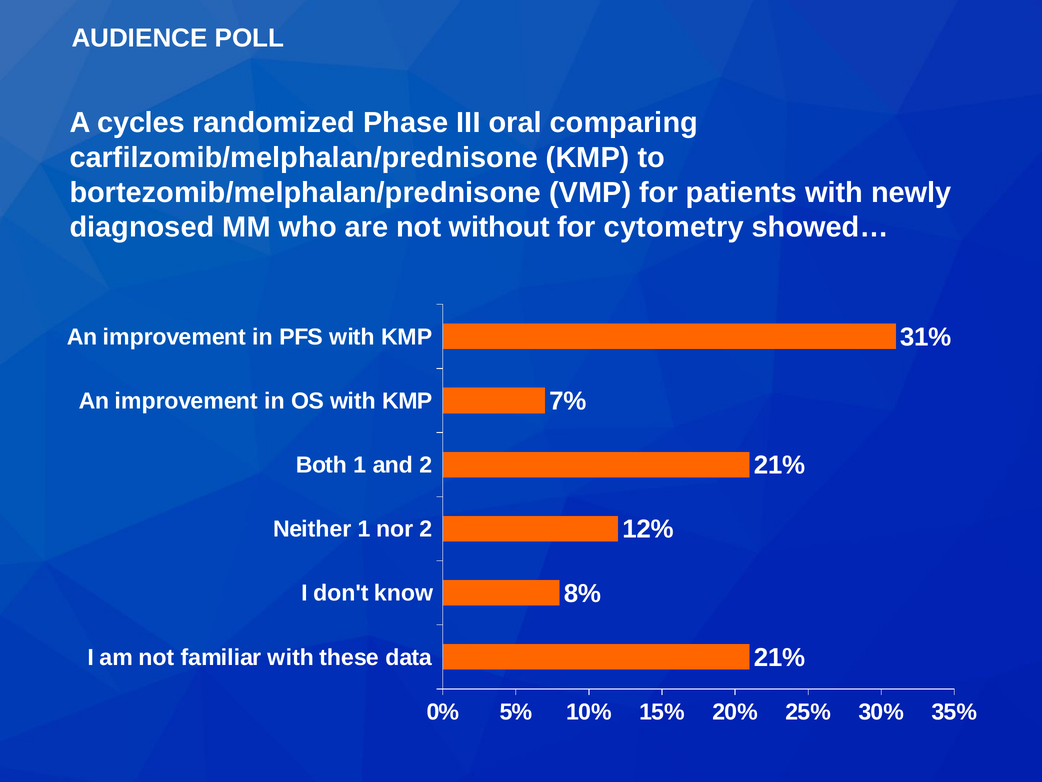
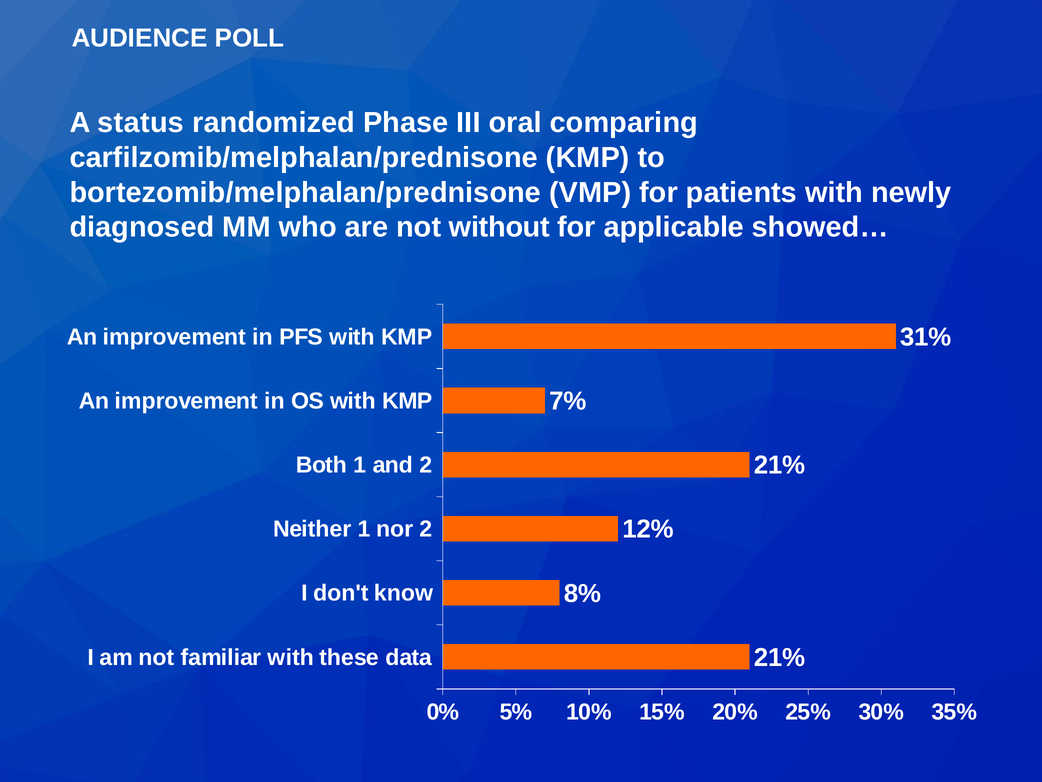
cycles: cycles -> status
cytometry: cytometry -> applicable
